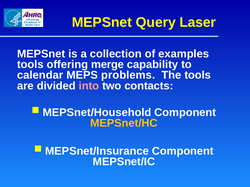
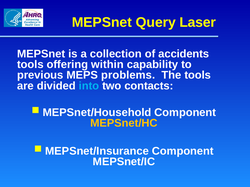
examples: examples -> accidents
merge: merge -> within
calendar: calendar -> previous
into colour: pink -> light blue
